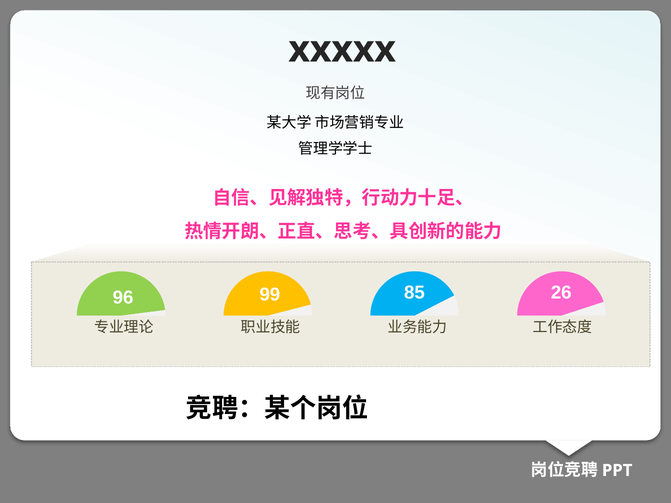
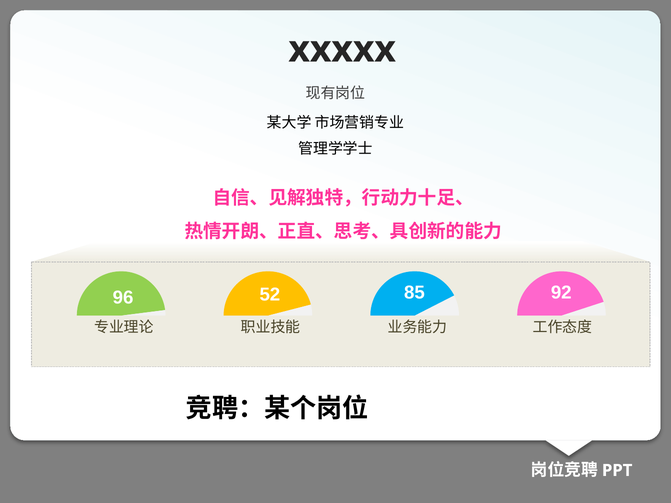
99: 99 -> 52
26: 26 -> 92
